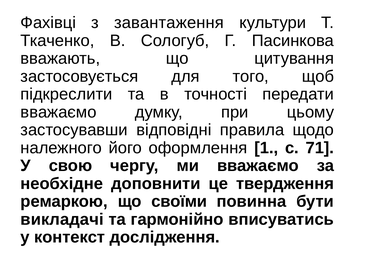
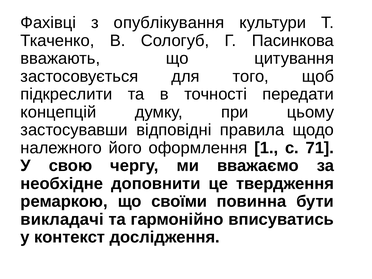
завантаження: завантаження -> опублікування
вважаємо at (58, 112): вважаємо -> концепцій
